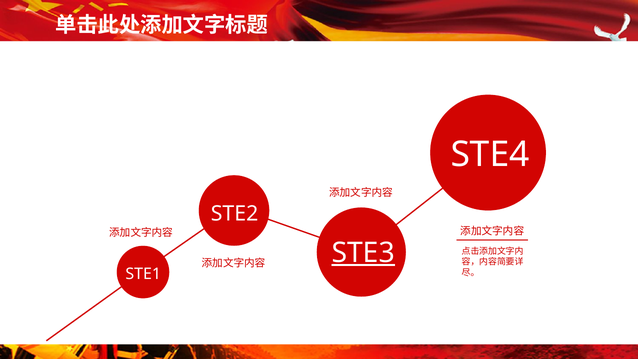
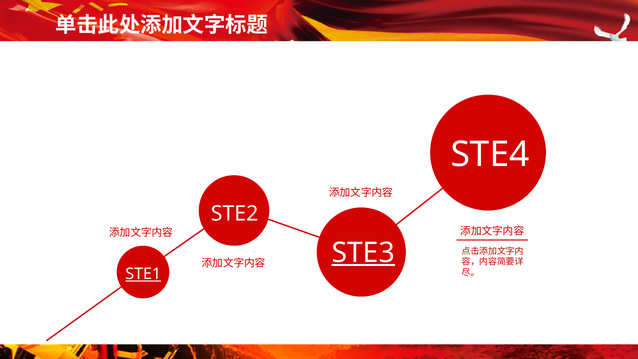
STE1 underline: none -> present
